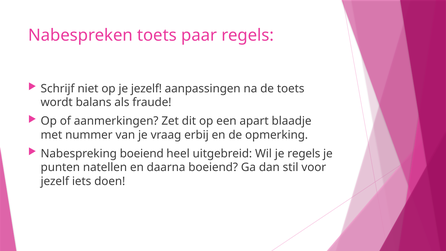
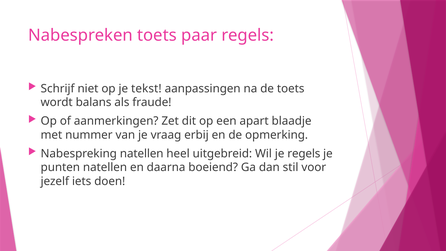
je jezelf: jezelf -> tekst
Nabespreking boeiend: boeiend -> natellen
